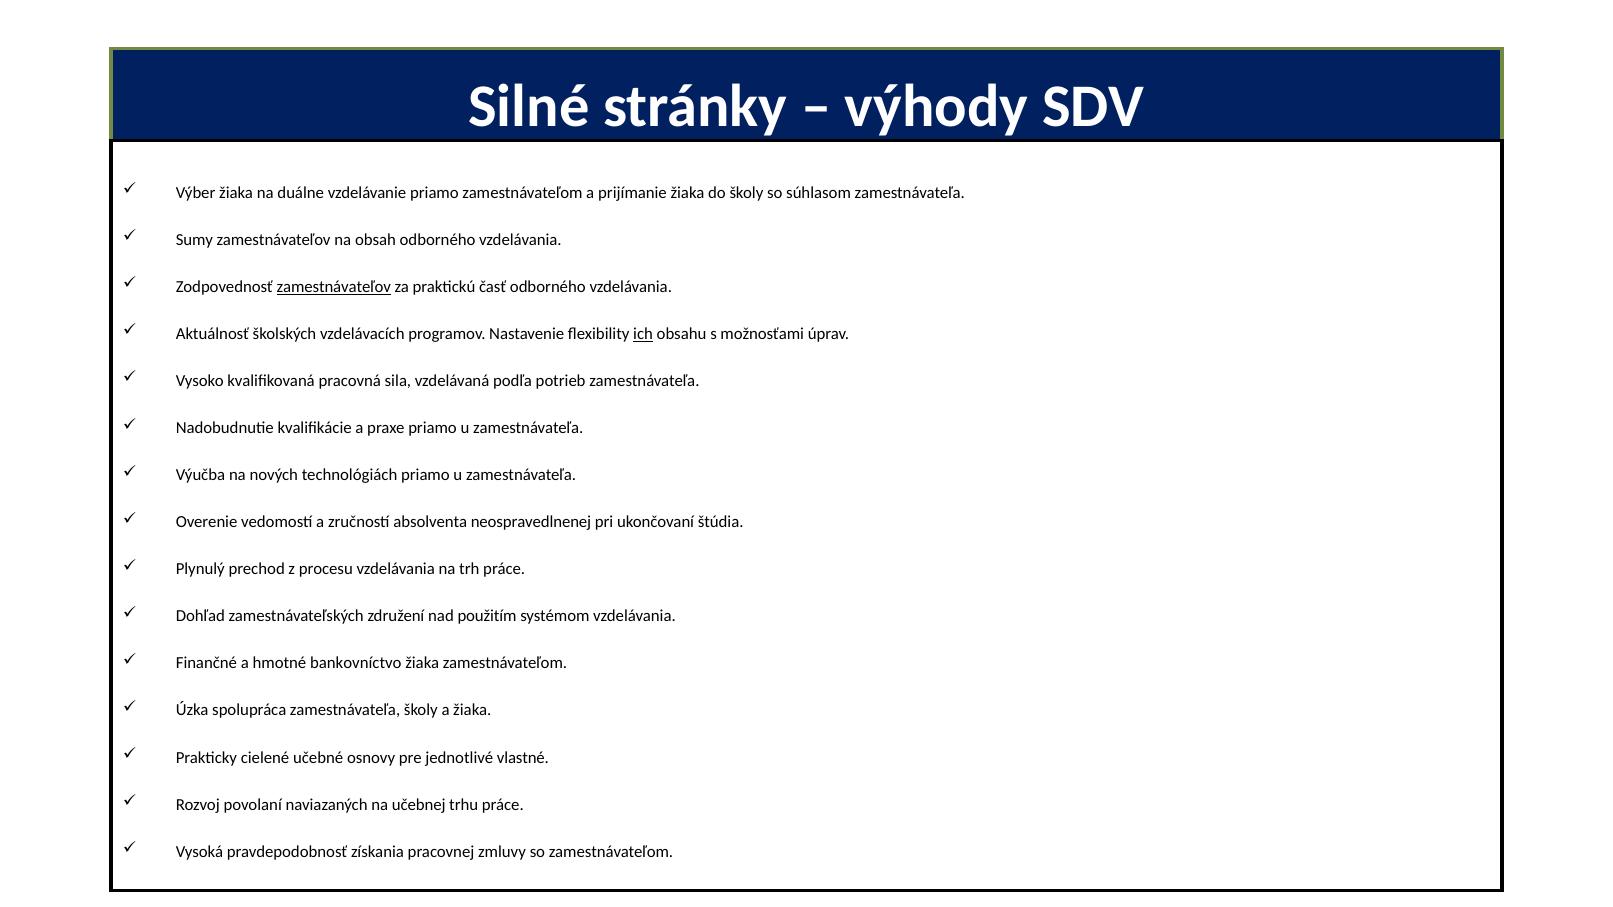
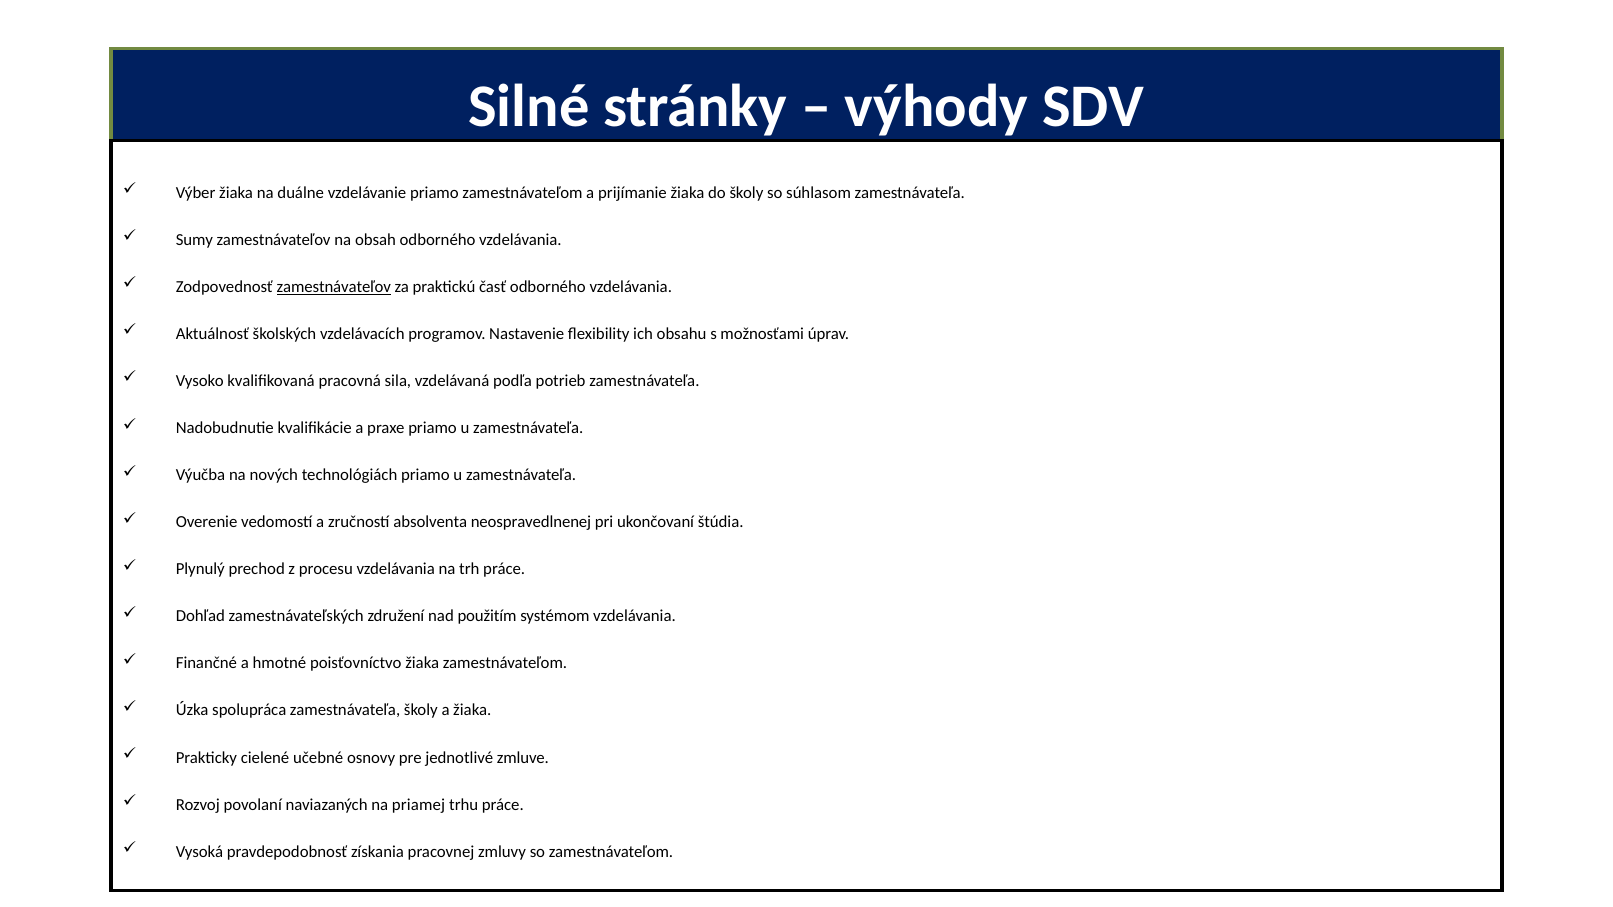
ich underline: present -> none
bankovníctvo: bankovníctvo -> poisťovníctvo
vlastné: vlastné -> zmluve
učebnej: učebnej -> priamej
